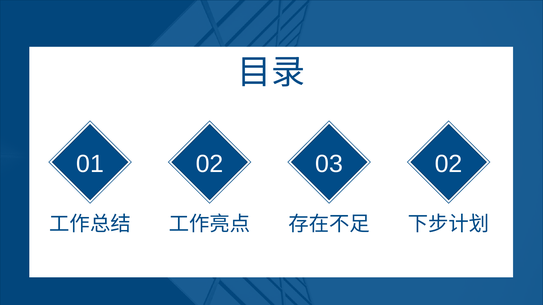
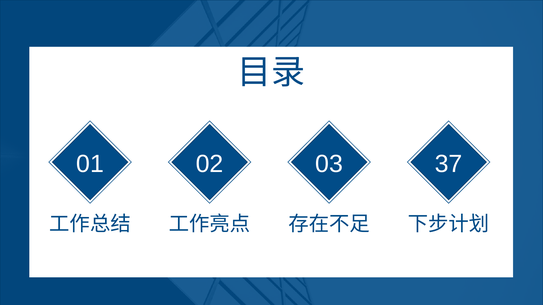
03 02: 02 -> 37
